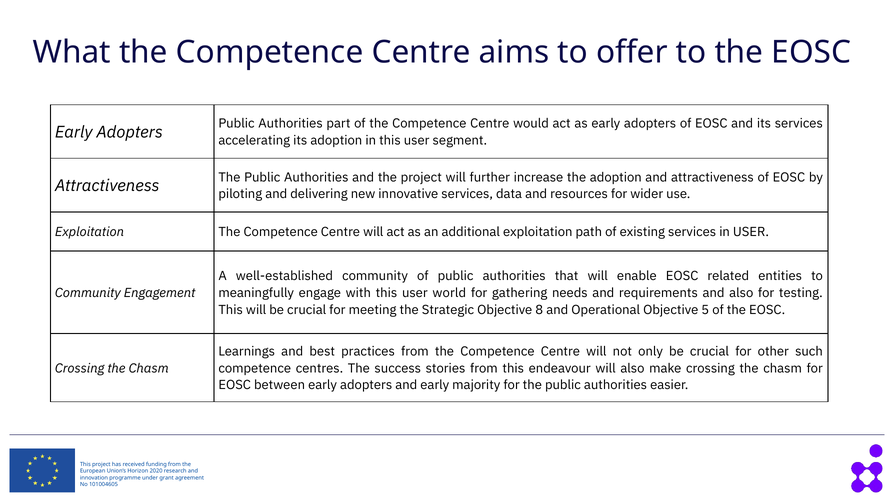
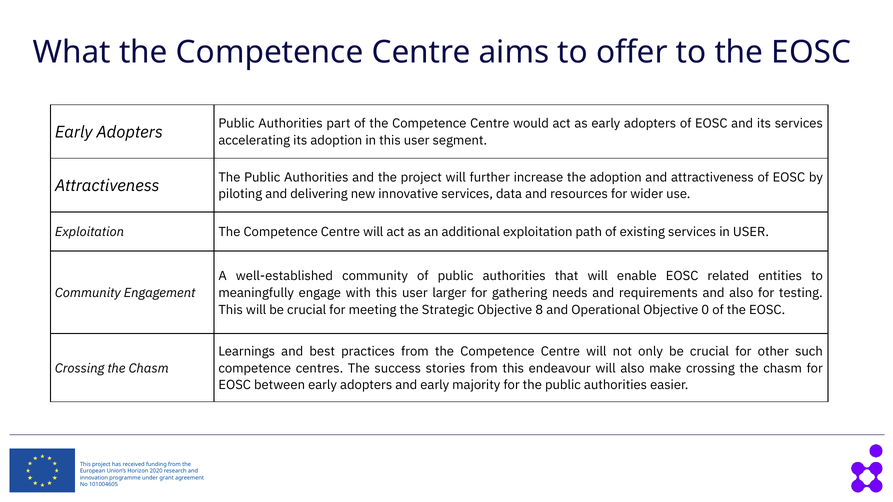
world: world -> larger
5: 5 -> 0
